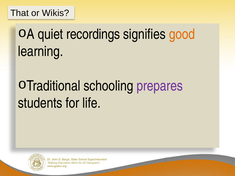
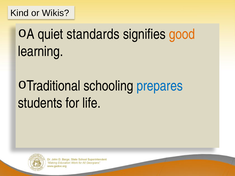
That: That -> Kind
recordings: recordings -> standards
prepares colour: purple -> blue
